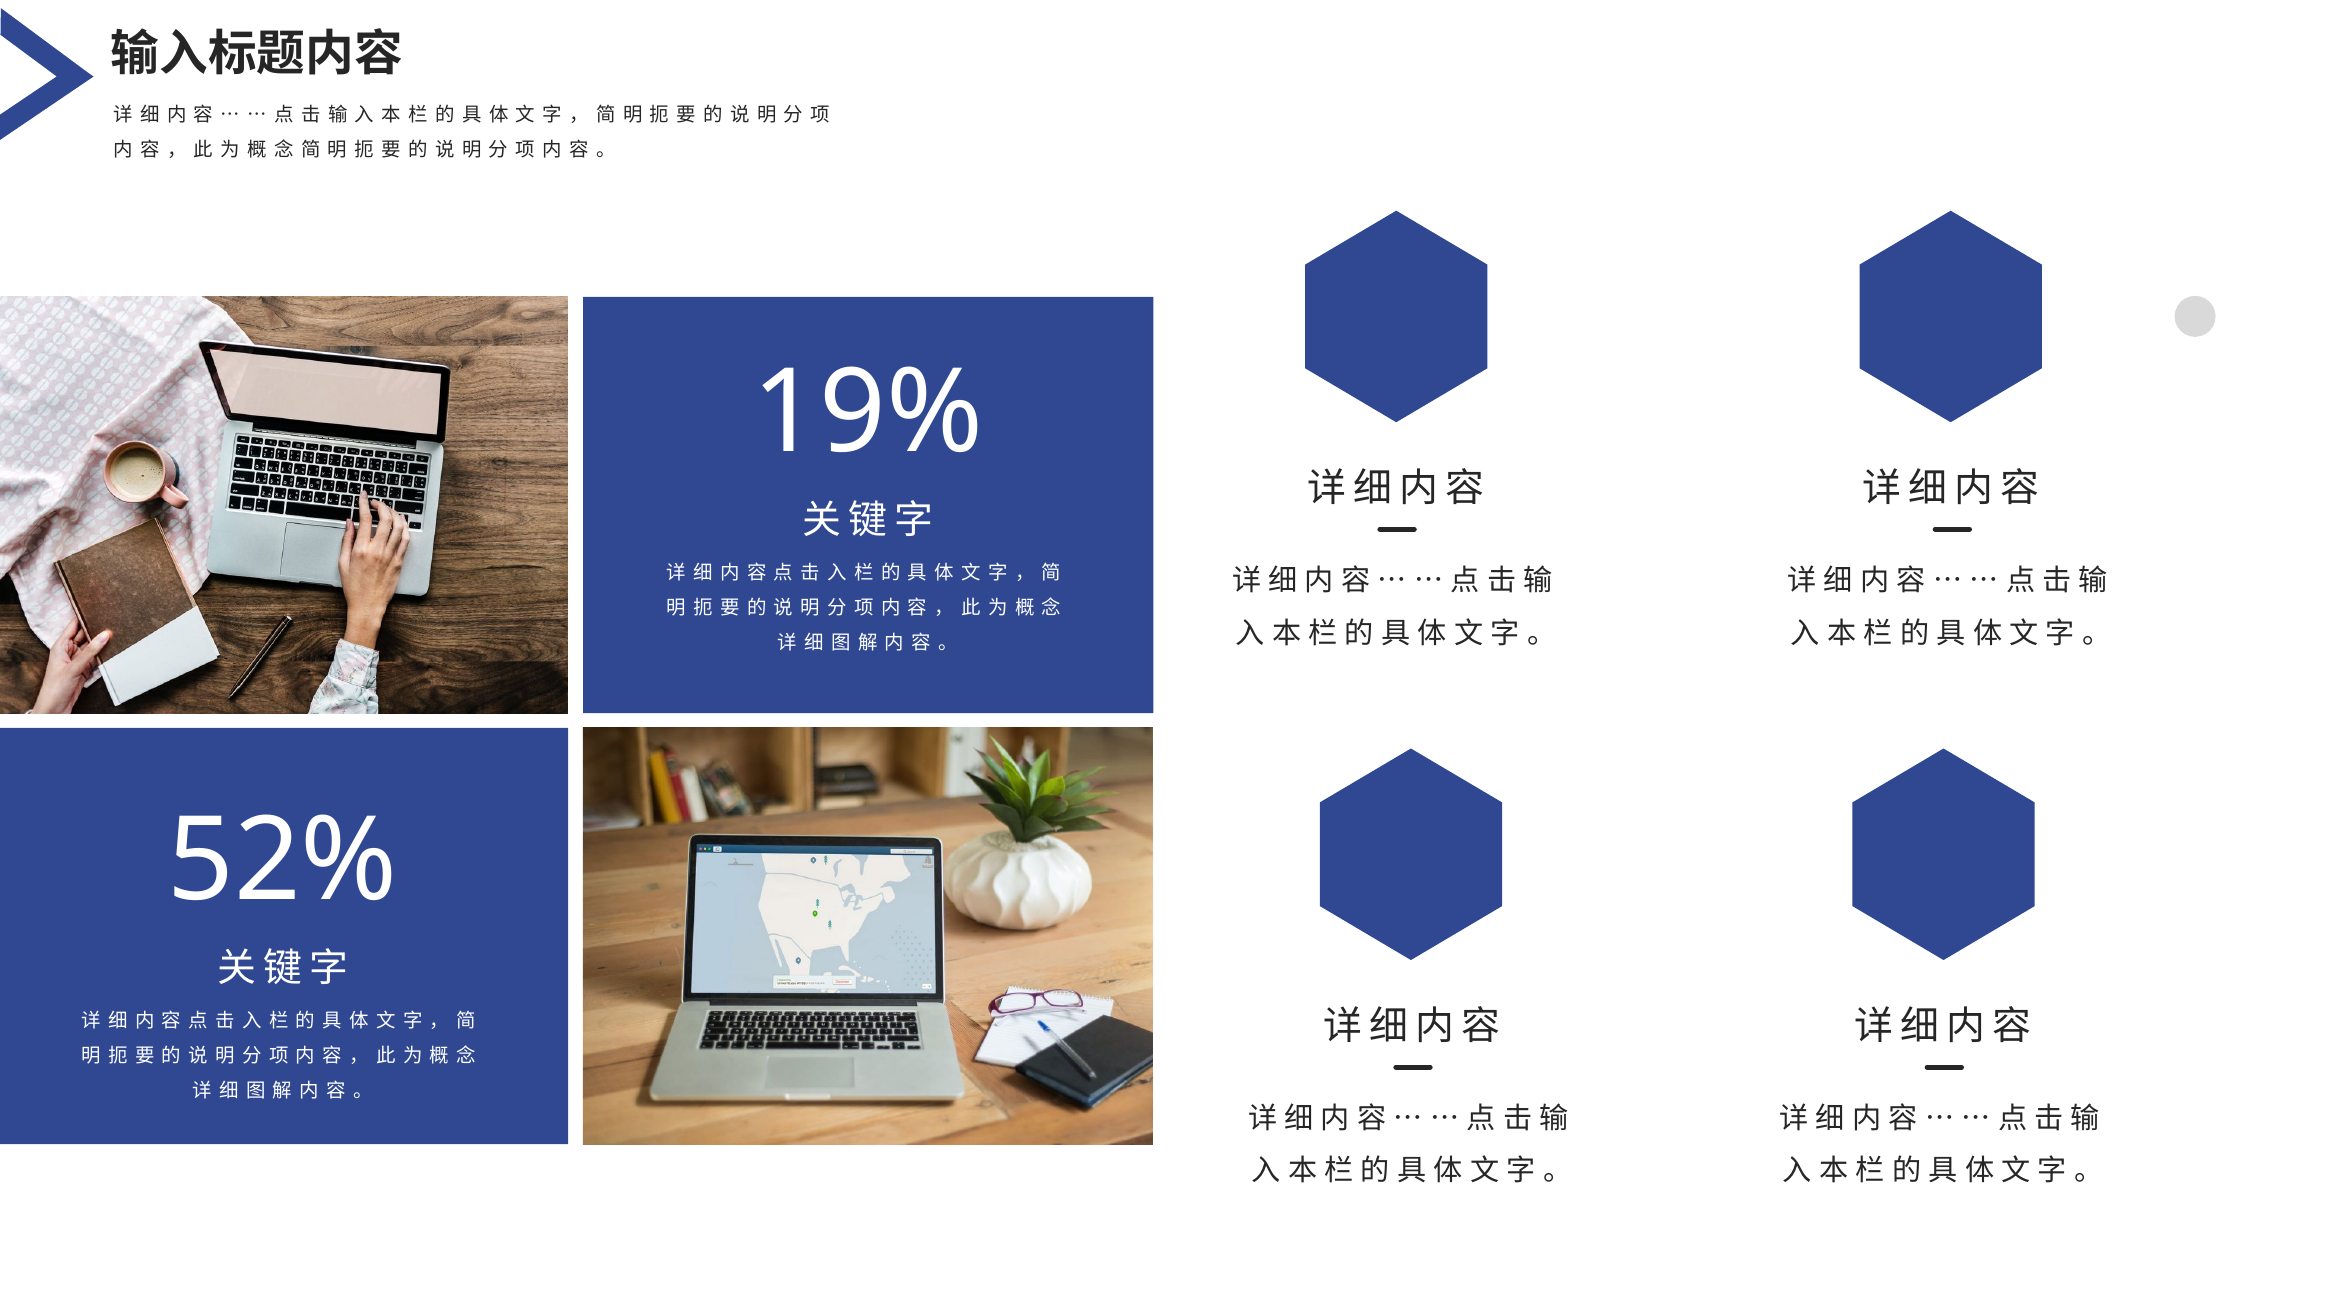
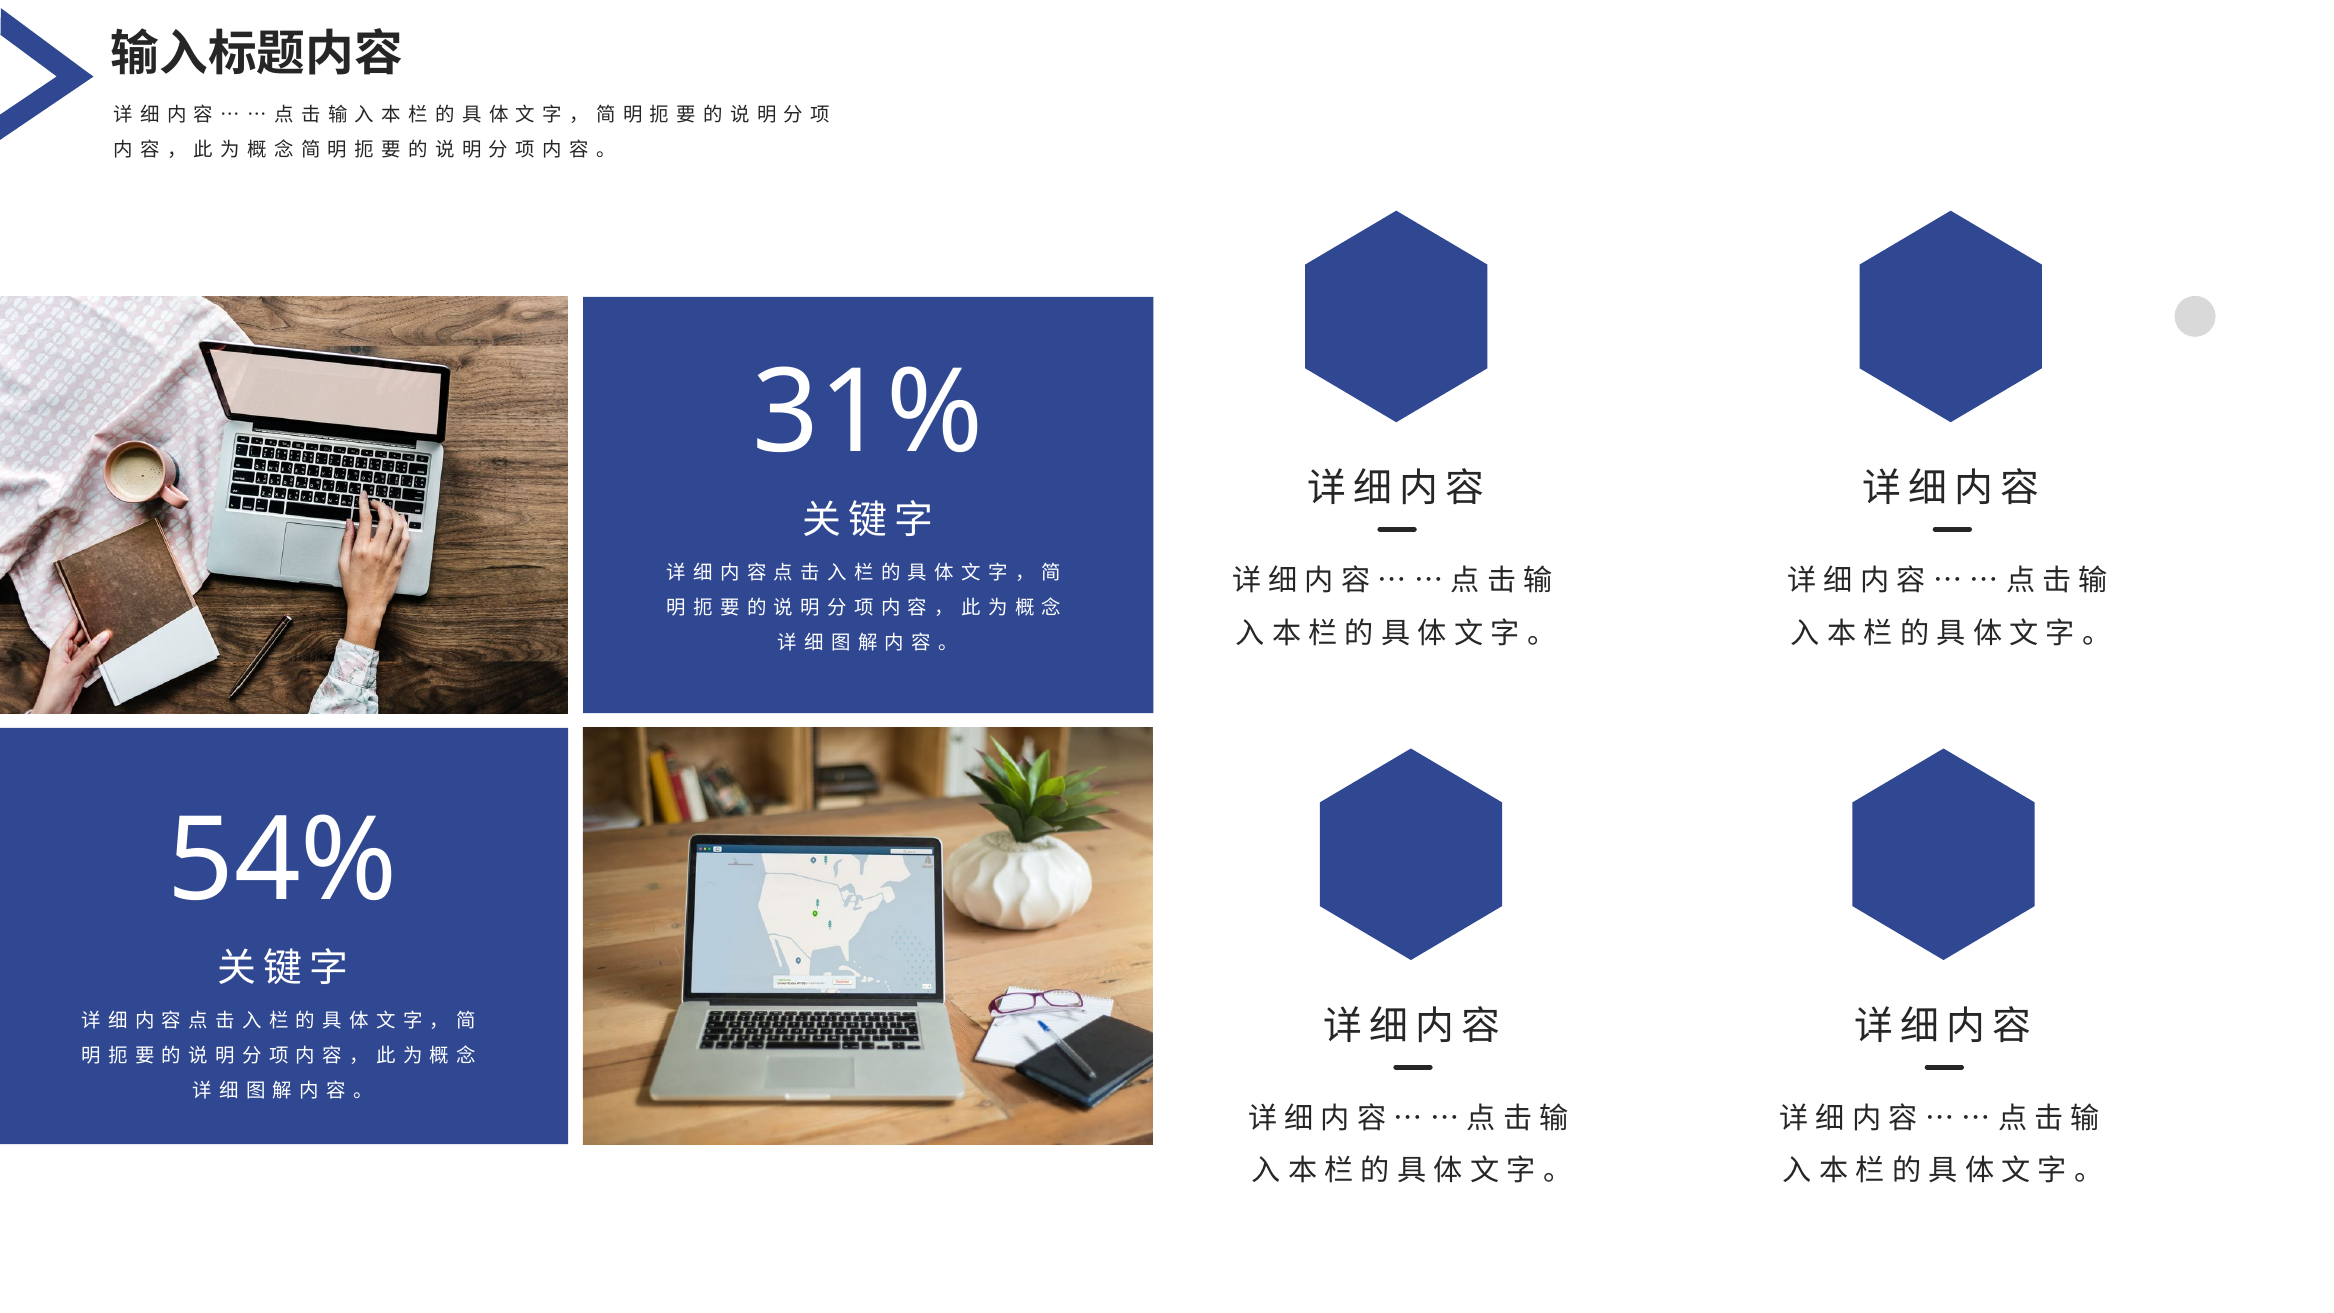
19%: 19% -> 31%
52%: 52% -> 54%
